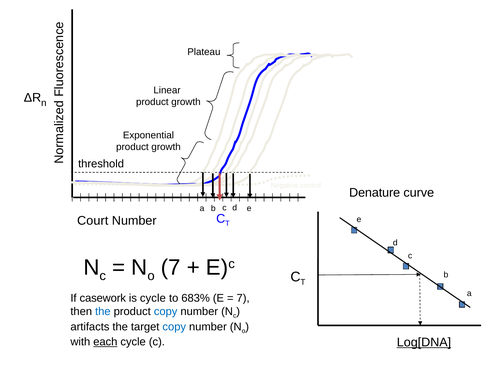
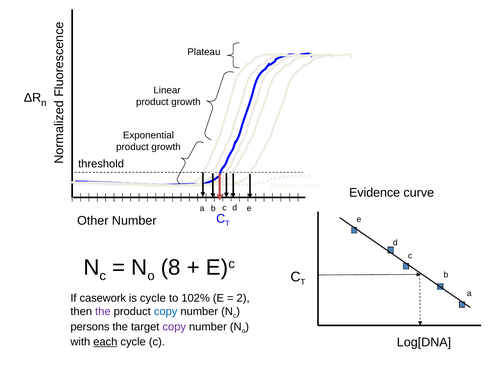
Denature: Denature -> Evidence
Court: Court -> Other
7 at (171, 268): 7 -> 8
683%: 683% -> 102%
7 at (243, 299): 7 -> 2
the at (103, 312) colour: blue -> purple
artifacts: artifacts -> persons
copy at (174, 327) colour: blue -> purple
Log[DNA underline: present -> none
